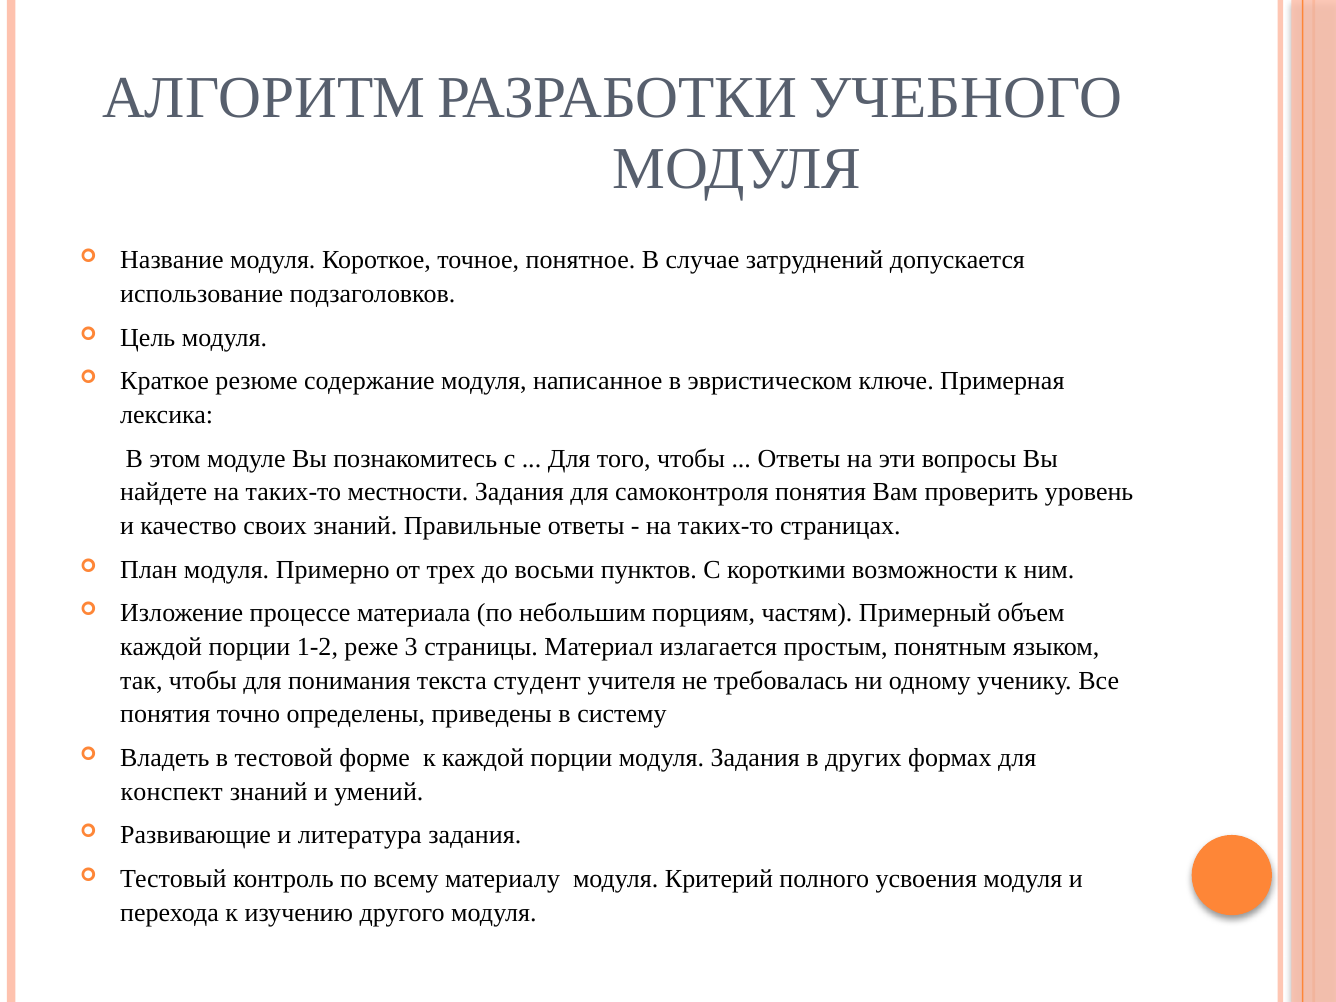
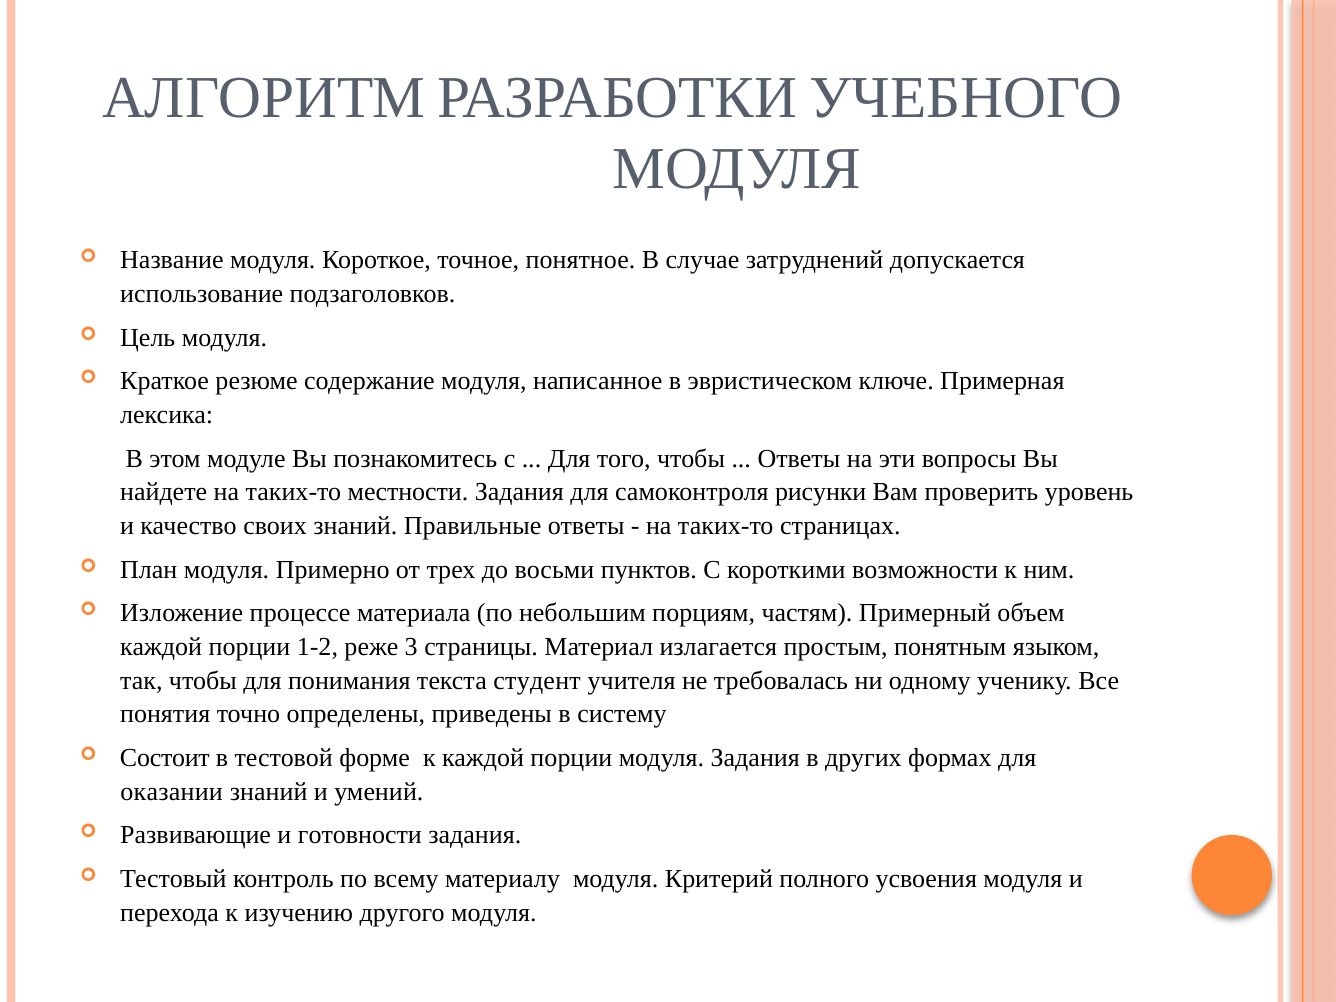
самоконтроля понятия: понятия -> рисунки
Владеть: Владеть -> Состоит
конспект: конспект -> оказании
литература: литература -> готовности
